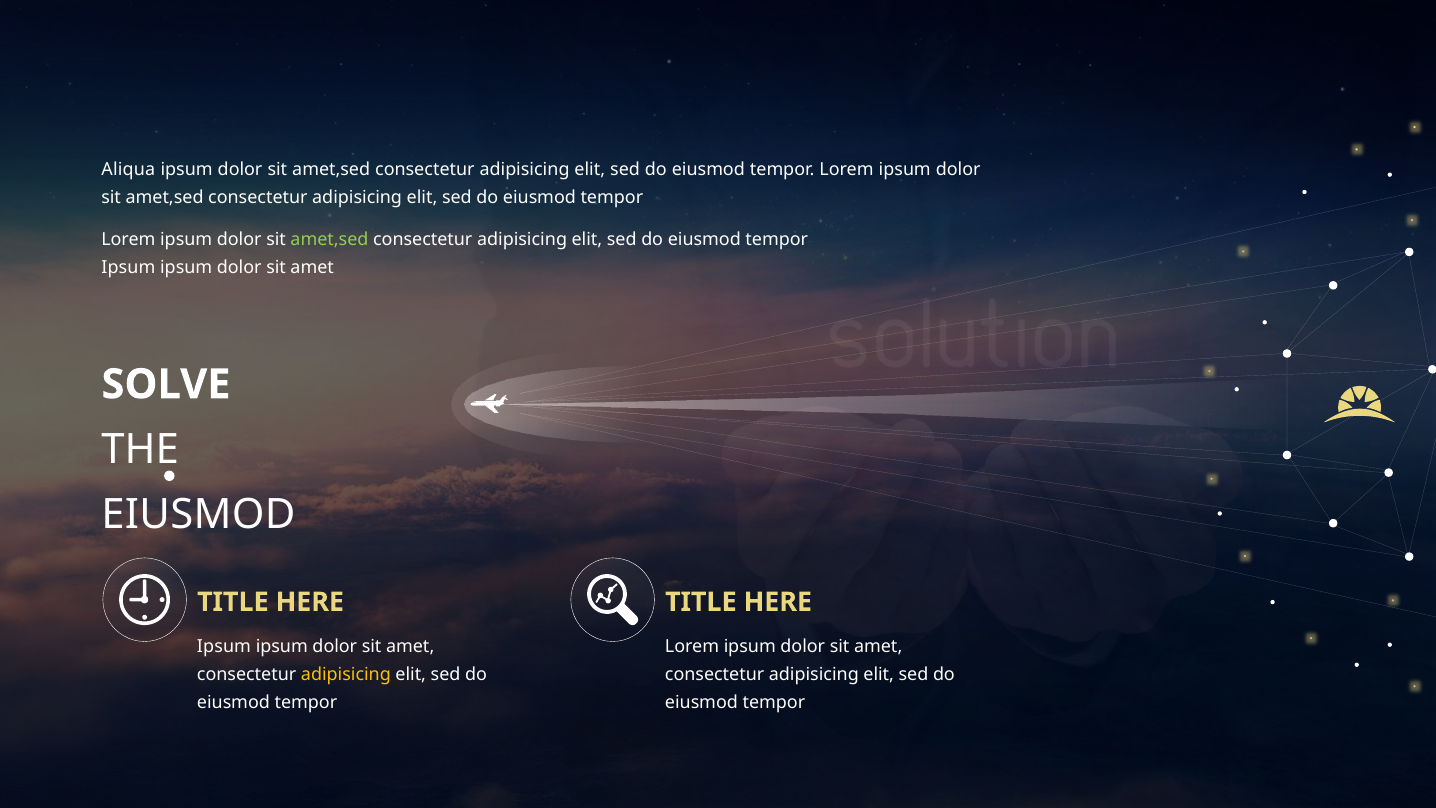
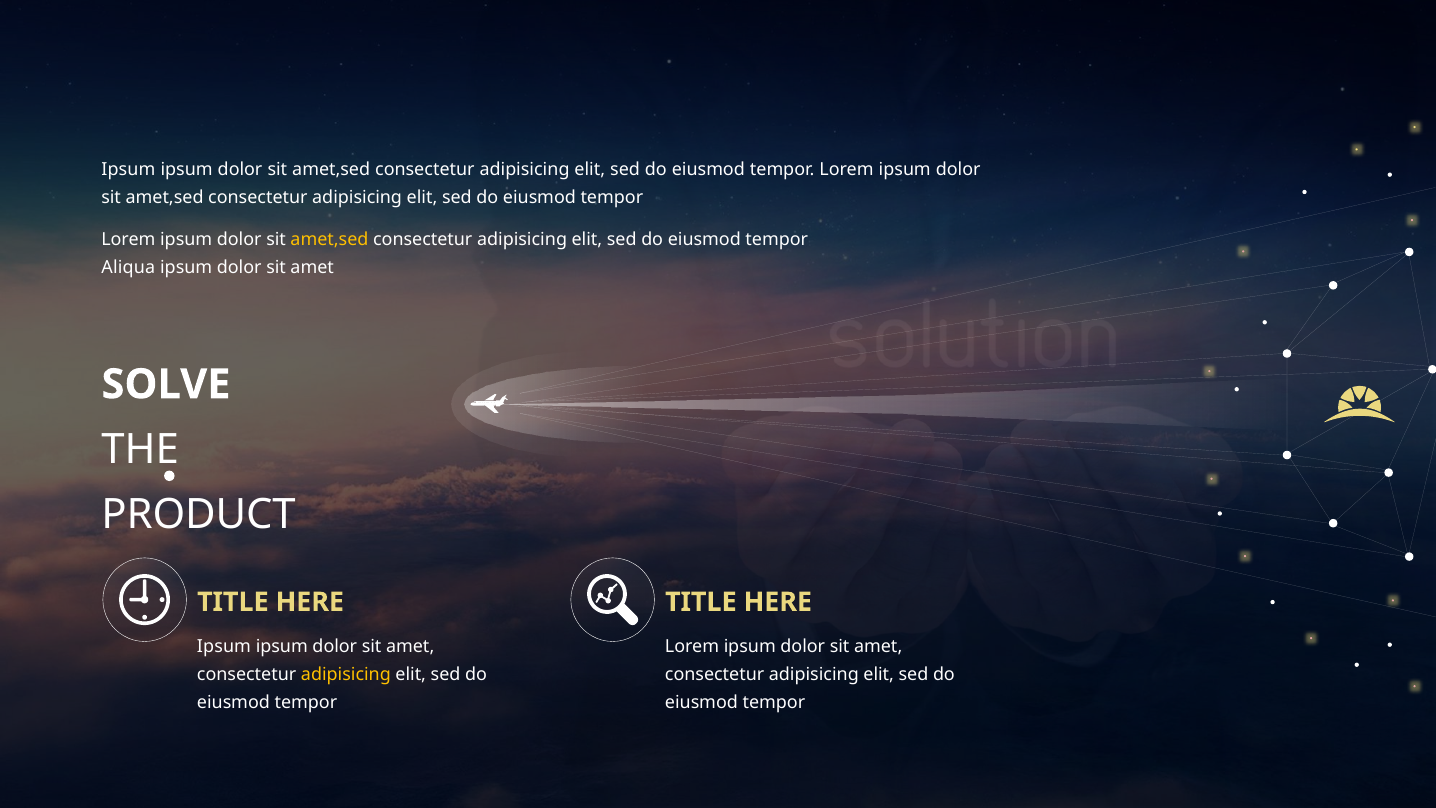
Aliqua at (128, 169): Aliqua -> Ipsum
amet,sed at (329, 239) colour: light green -> yellow
Ipsum at (128, 267): Ipsum -> Aliqua
EIUSMOD at (198, 515): EIUSMOD -> PRODUCT
